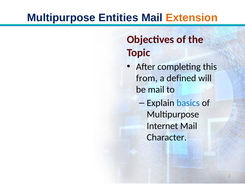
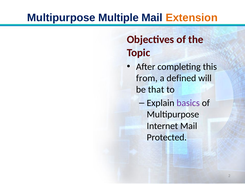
Entities: Entities -> Multiple
be mail: mail -> that
basics colour: blue -> purple
Character: Character -> Protected
